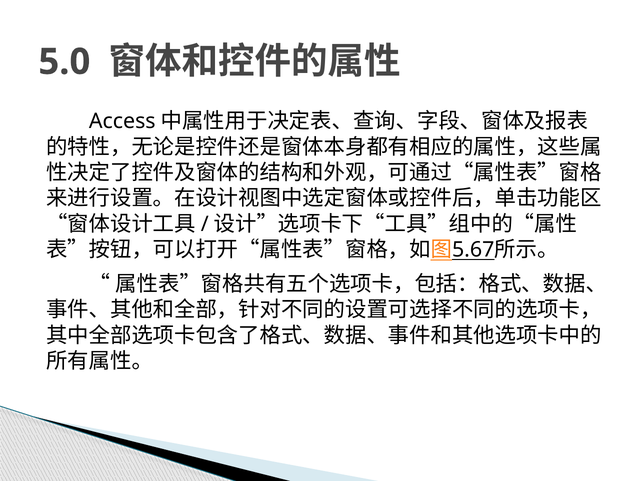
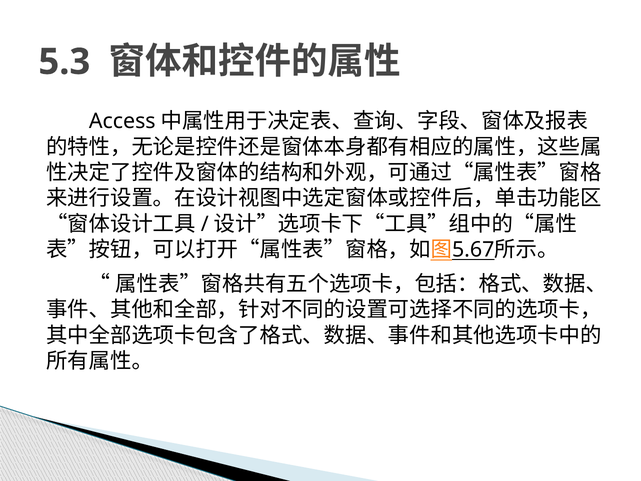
5.0: 5.0 -> 5.3
